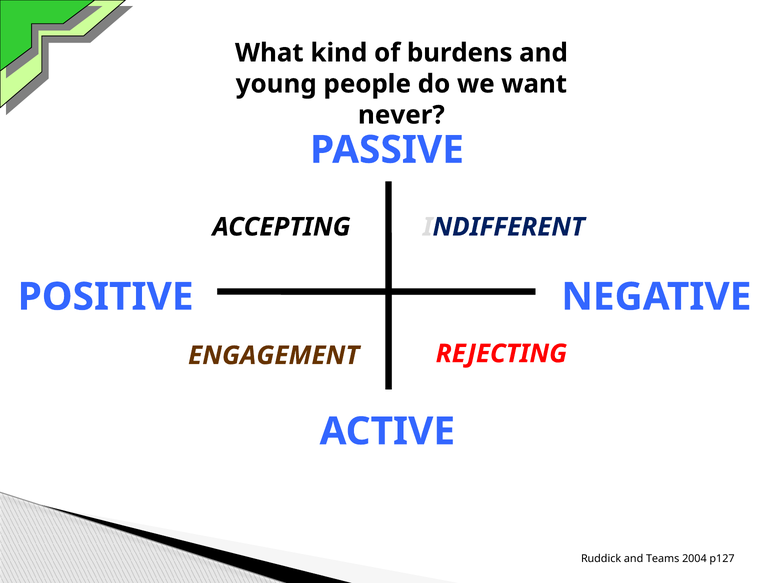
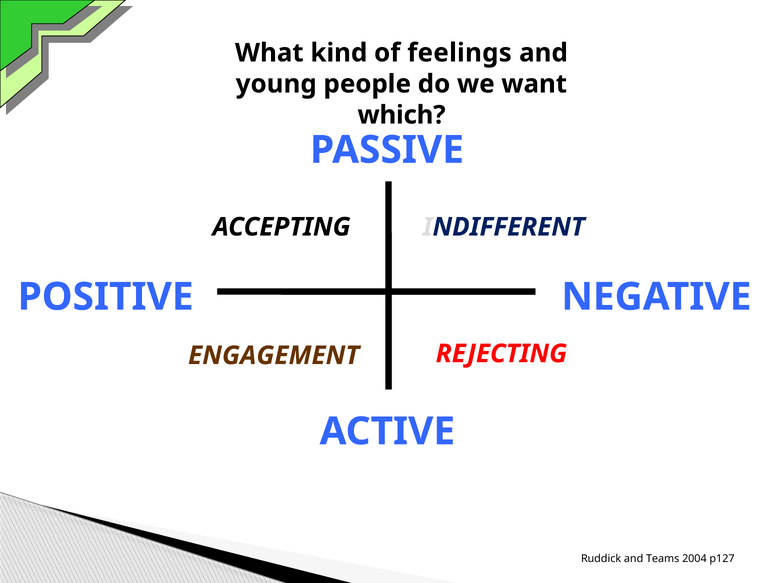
burdens: burdens -> feelings
never: never -> which
